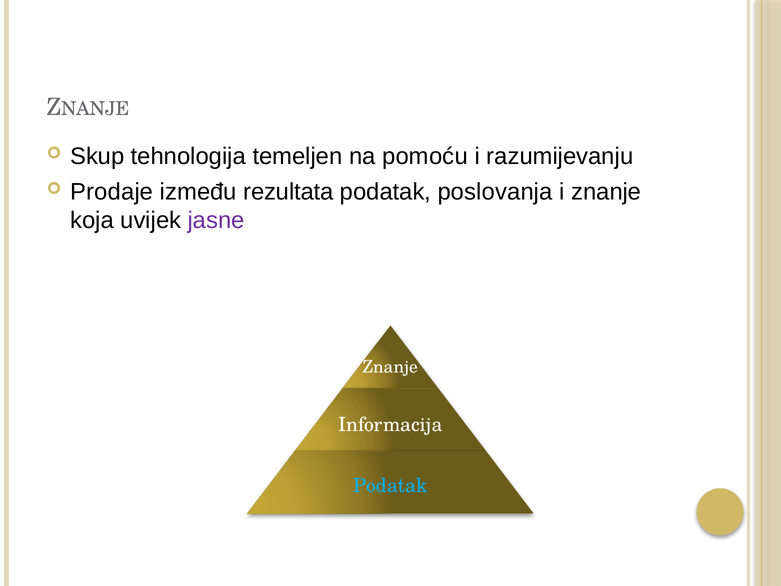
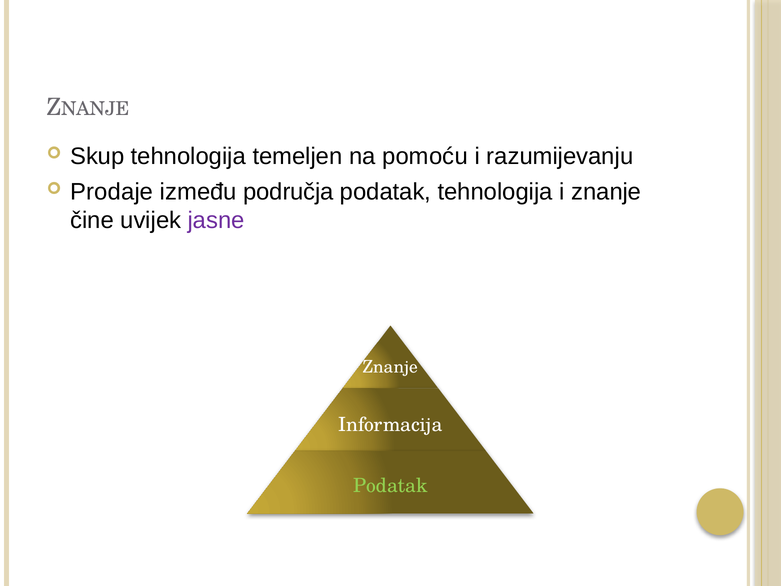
rezultata: rezultata -> područja
podatak poslovanja: poslovanja -> tehnologija
koja: koja -> čine
Podatak at (390, 485) colour: light blue -> light green
